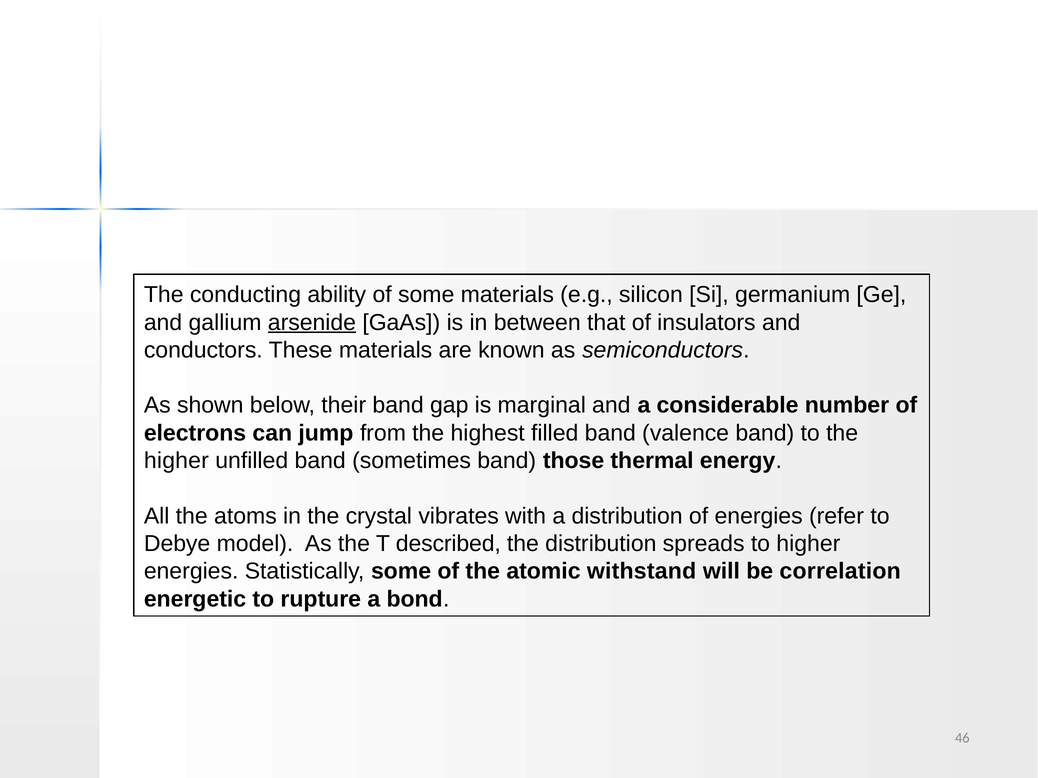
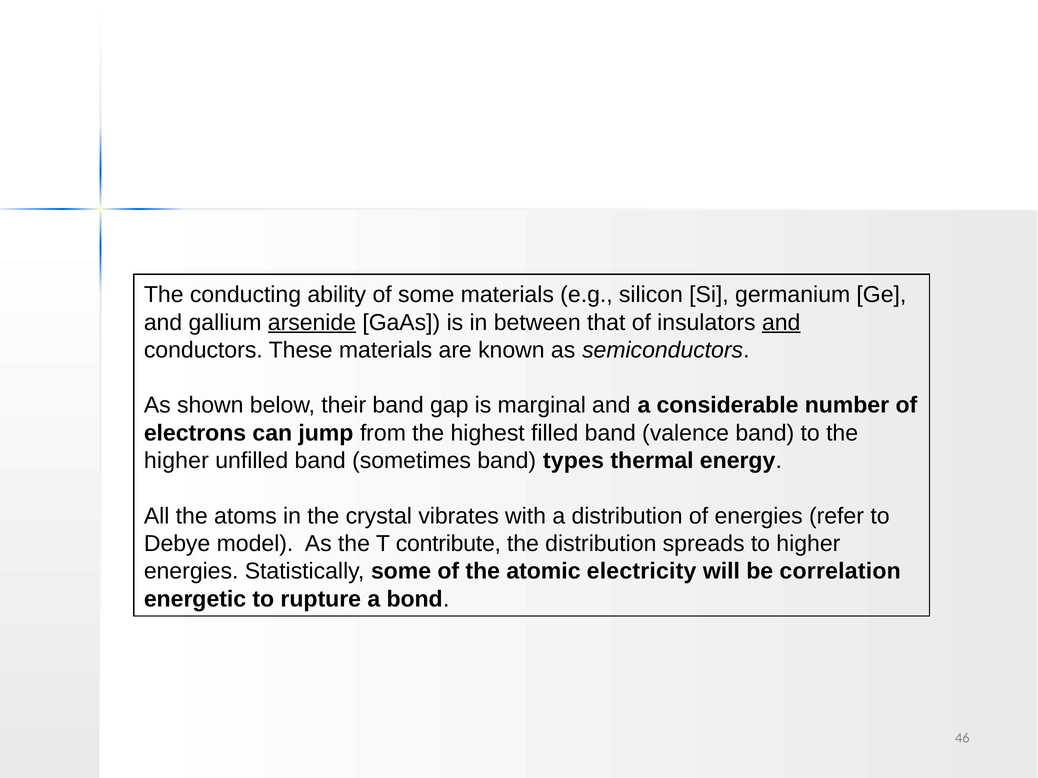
and at (781, 323) underline: none -> present
those: those -> types
described: described -> contribute
withstand: withstand -> electricity
